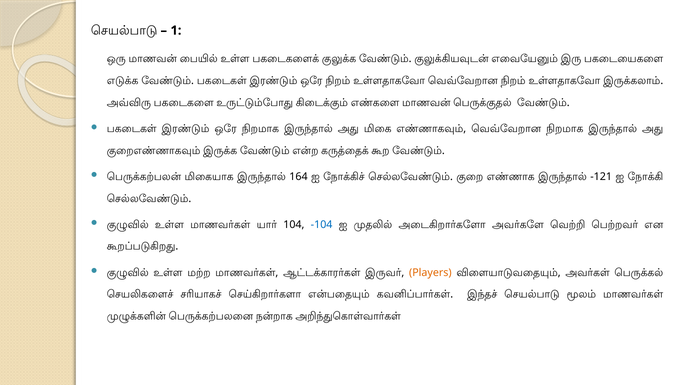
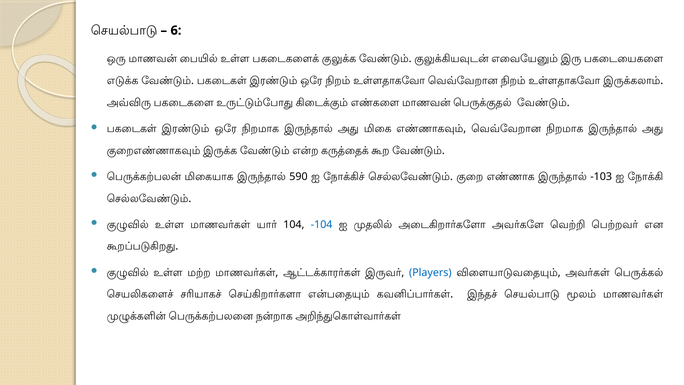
1: 1 -> 6
164: 164 -> 590
-121: -121 -> -103
Players colour: orange -> blue
